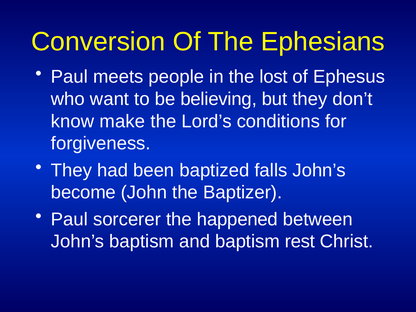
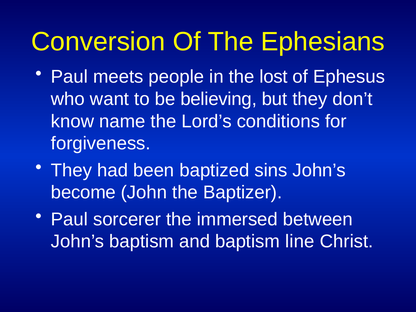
make: make -> name
falls: falls -> sins
happened: happened -> immersed
rest: rest -> line
